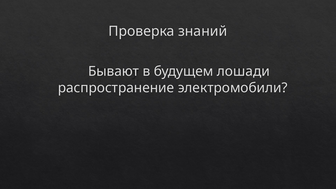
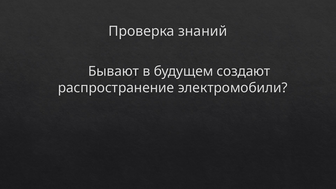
лошади: лошади -> создают
